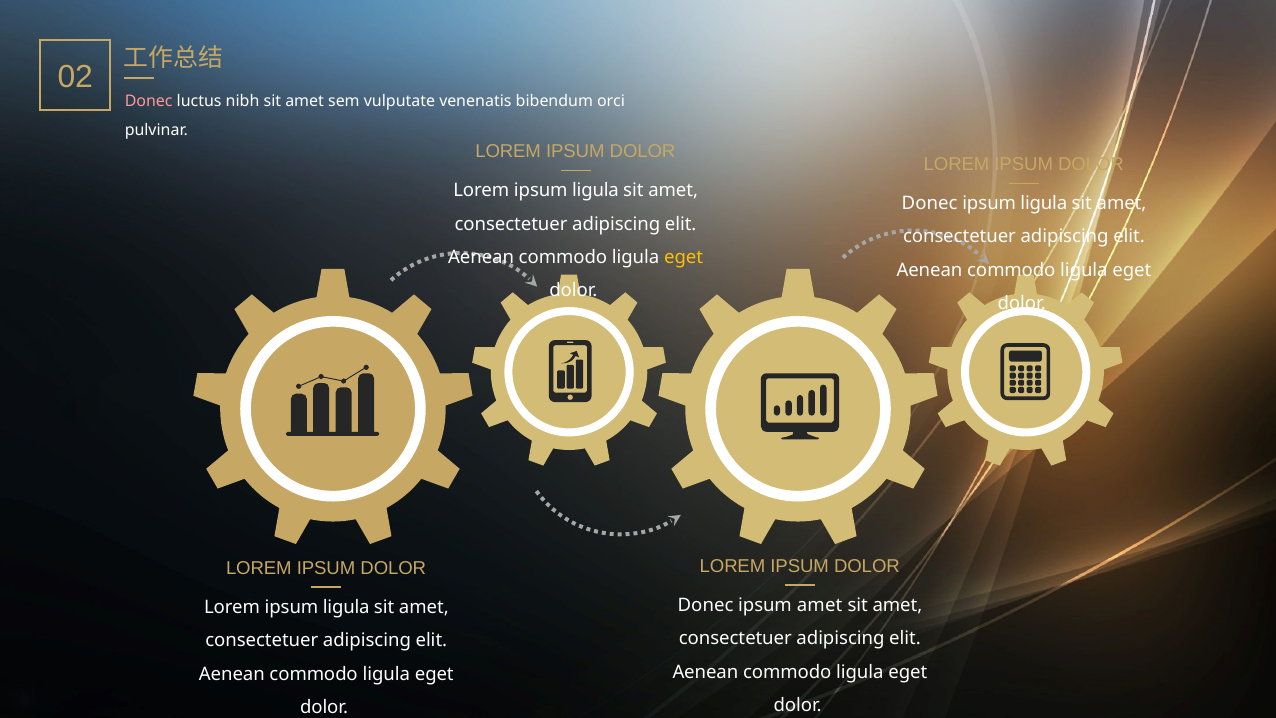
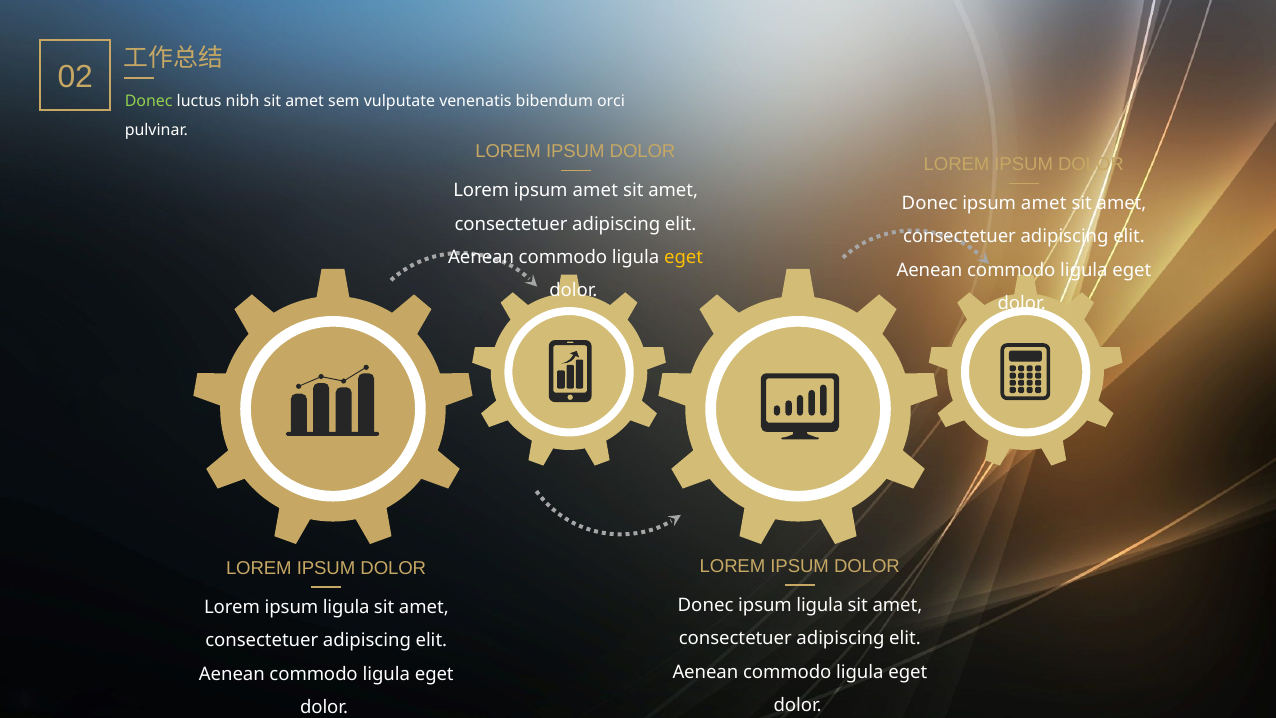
Donec at (149, 101) colour: pink -> light green
ligula at (596, 190): ligula -> amet
ligula at (1044, 203): ligula -> amet
amet at (820, 605): amet -> ligula
